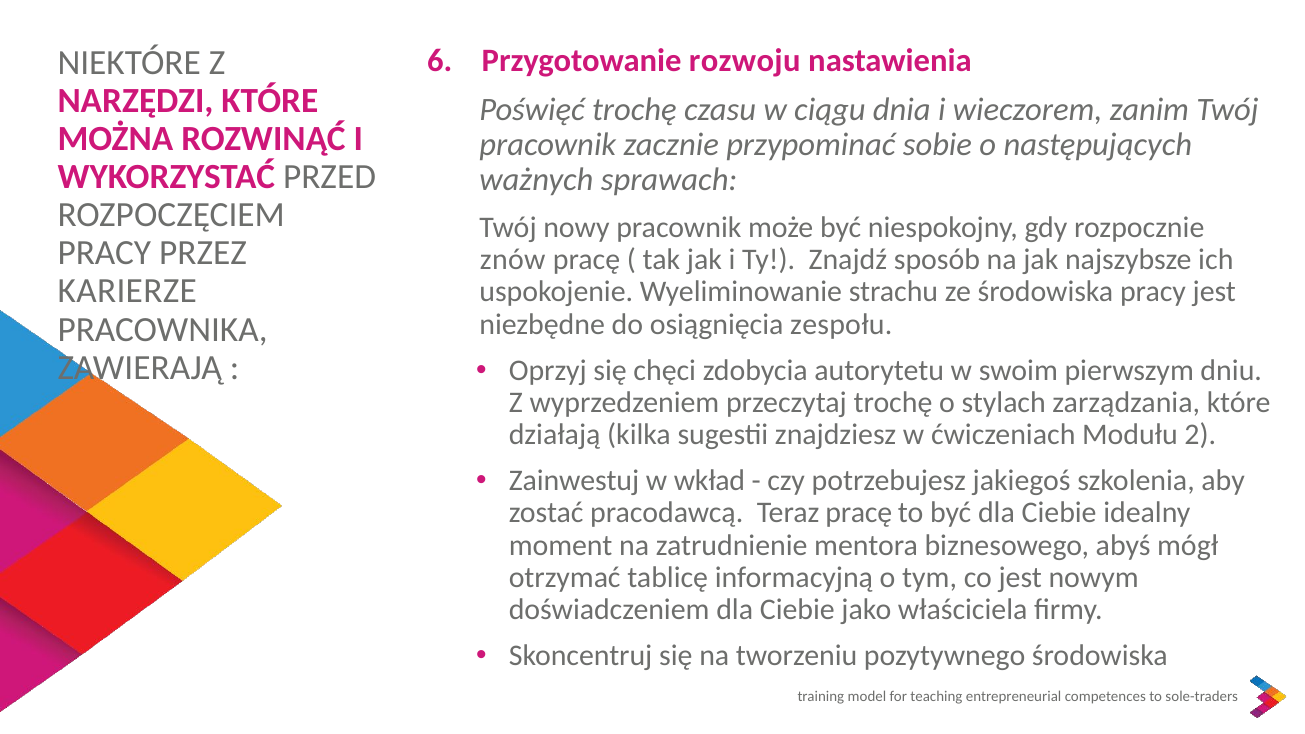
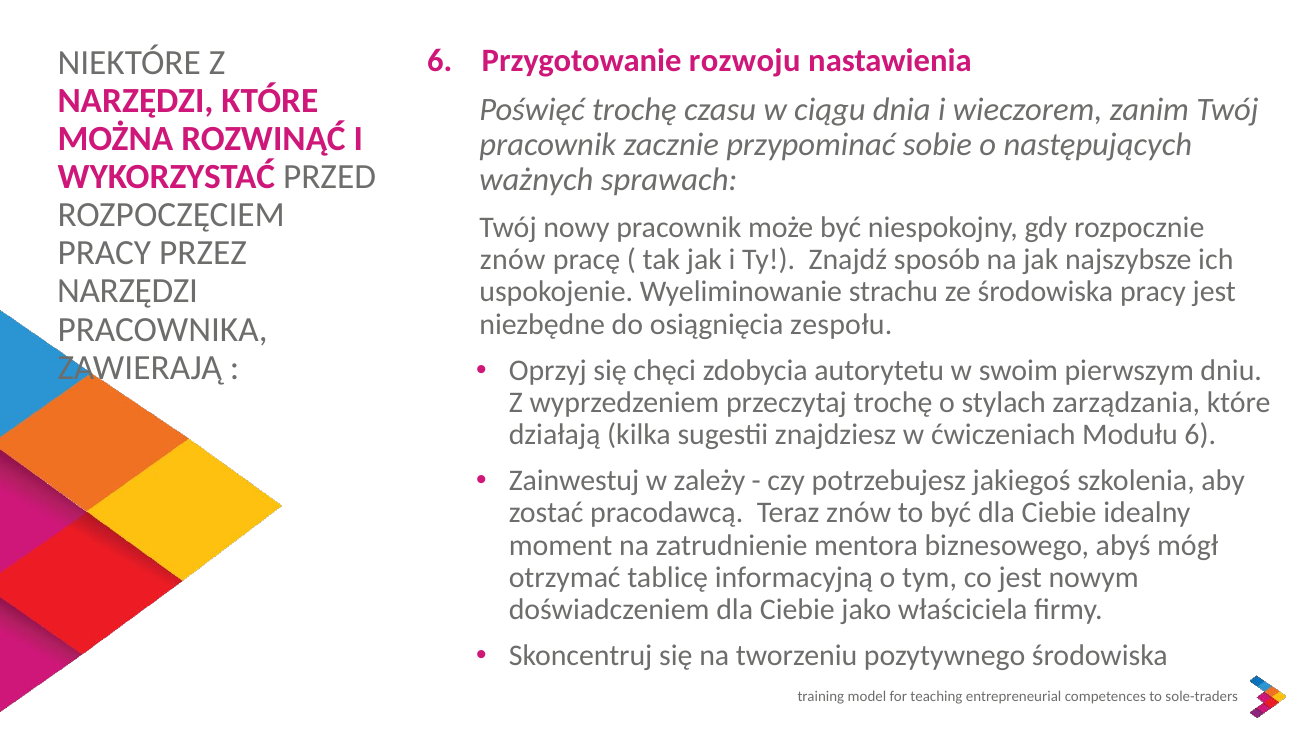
KARIERZE at (127, 291): KARIERZE -> NARZĘDZI
Modułu 2: 2 -> 6
wkład: wkład -> zależy
Teraz pracę: pracę -> znów
